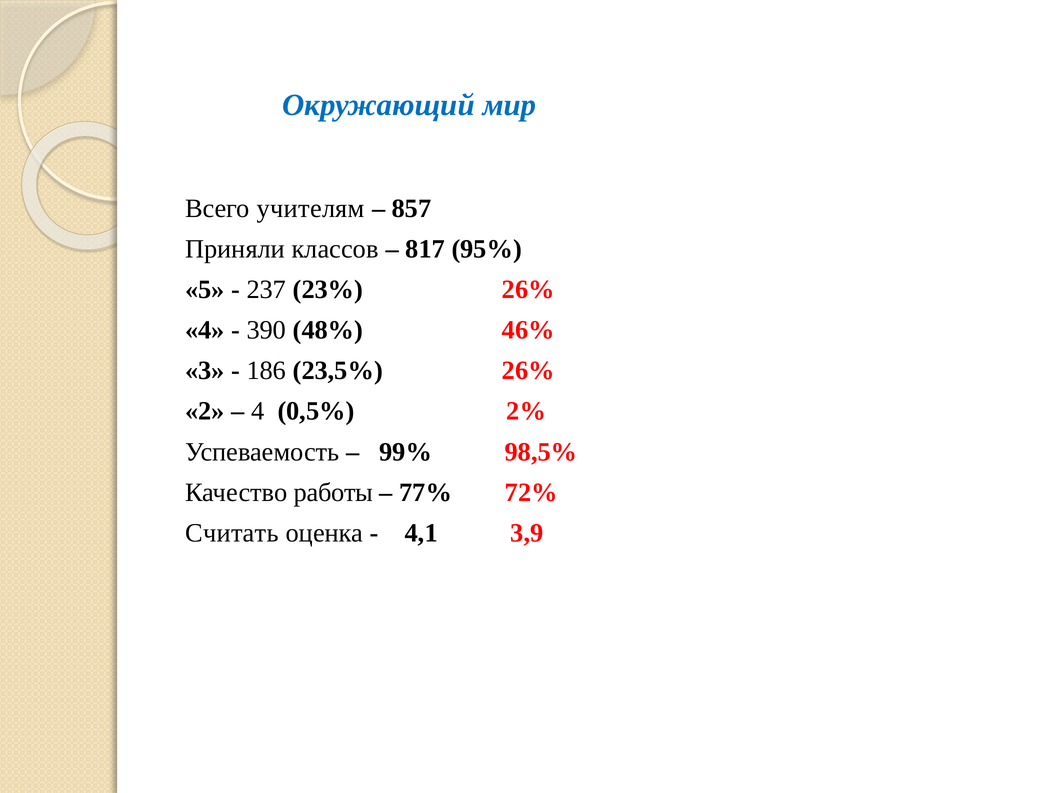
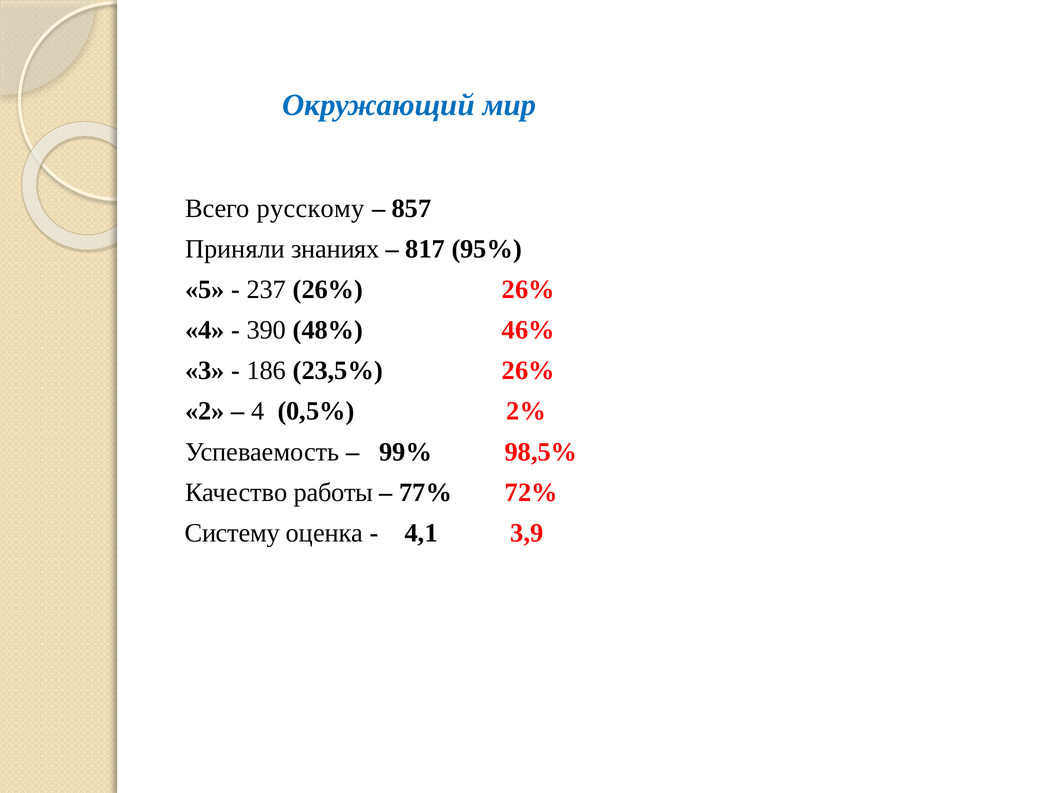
учителям: учителям -> русскому
классов: классов -> знаниях
237 23%: 23% -> 26%
Считать: Считать -> Систему
